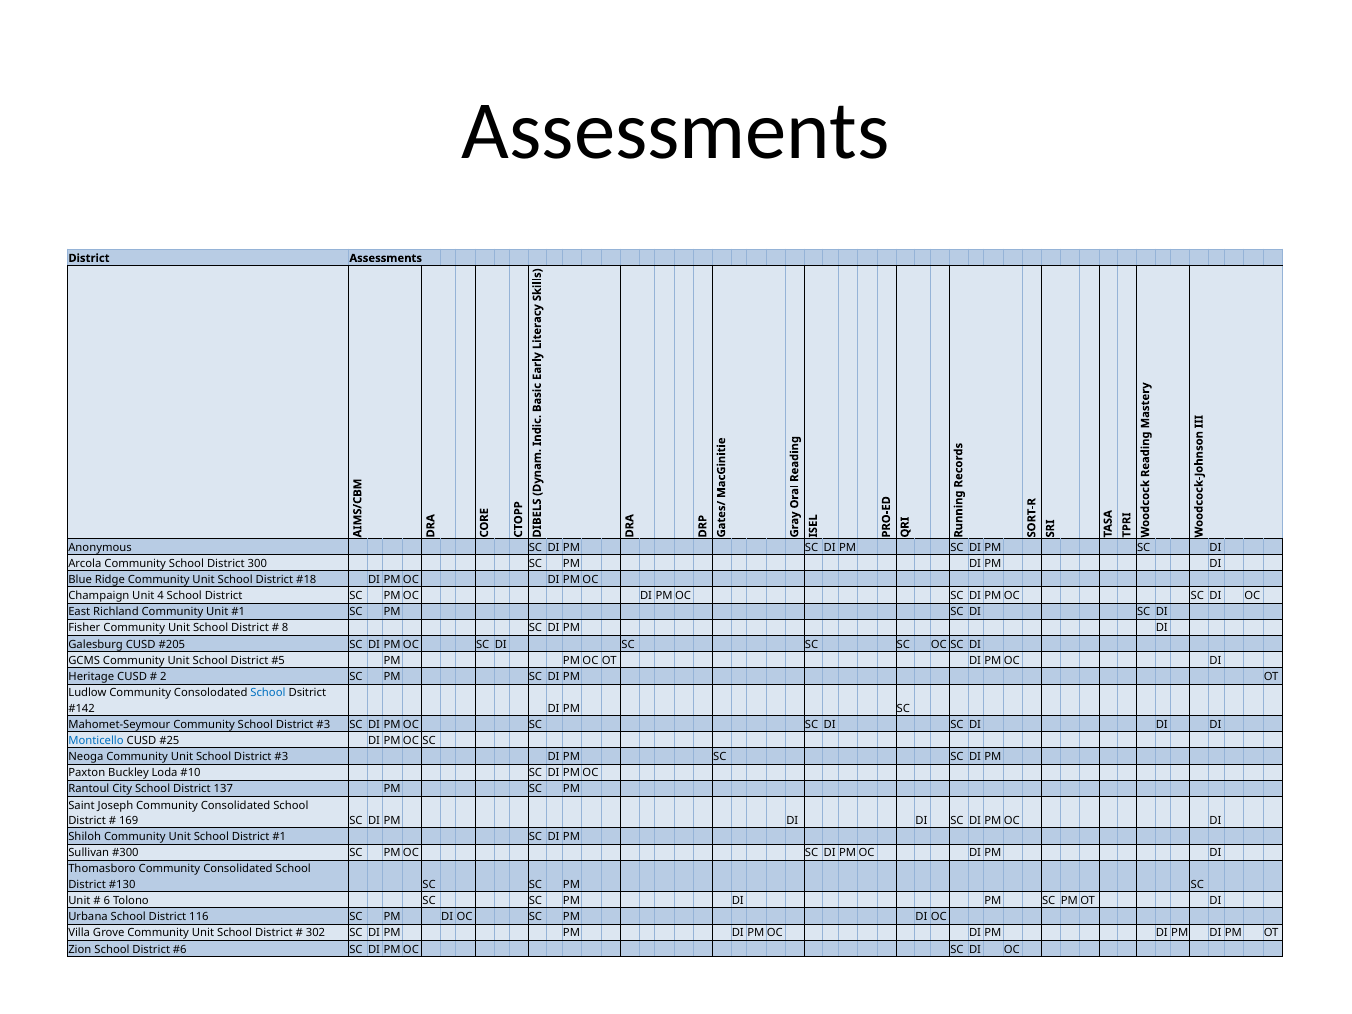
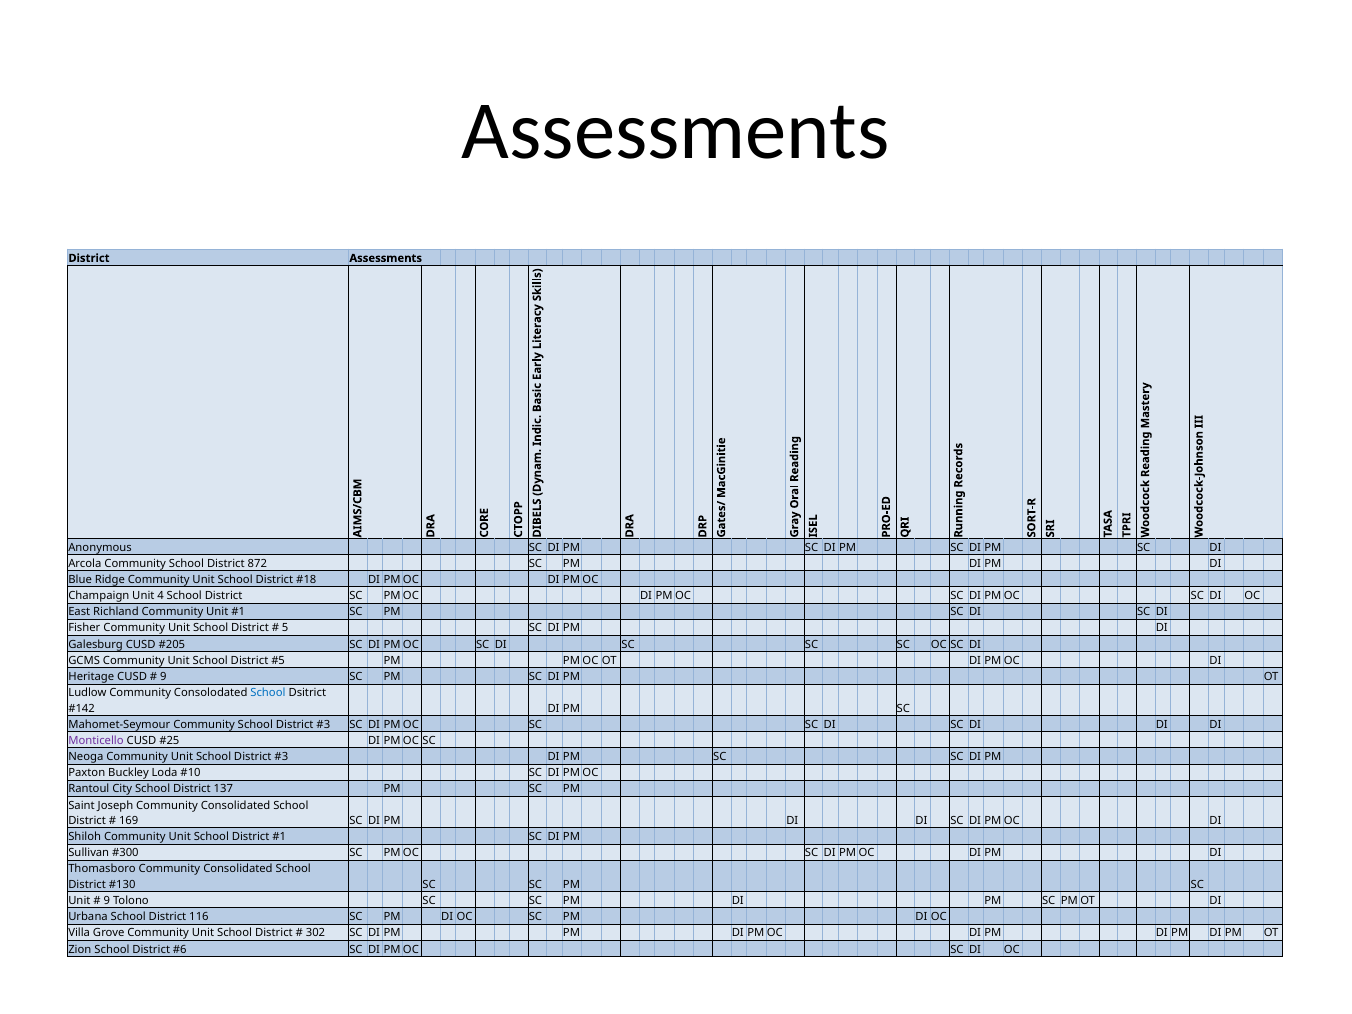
300: 300 -> 872
8: 8 -> 5
2 at (163, 677): 2 -> 9
Monticello colour: blue -> purple
6 at (107, 901): 6 -> 9
